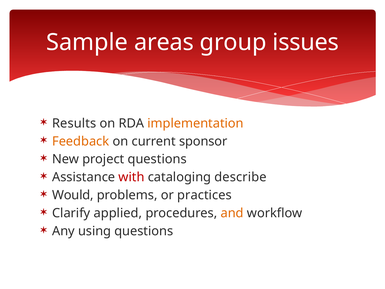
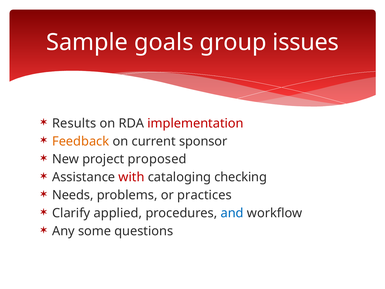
areas: areas -> goals
implementation colour: orange -> red
project questions: questions -> proposed
describe: describe -> checking
Would: Would -> Needs
and colour: orange -> blue
using: using -> some
